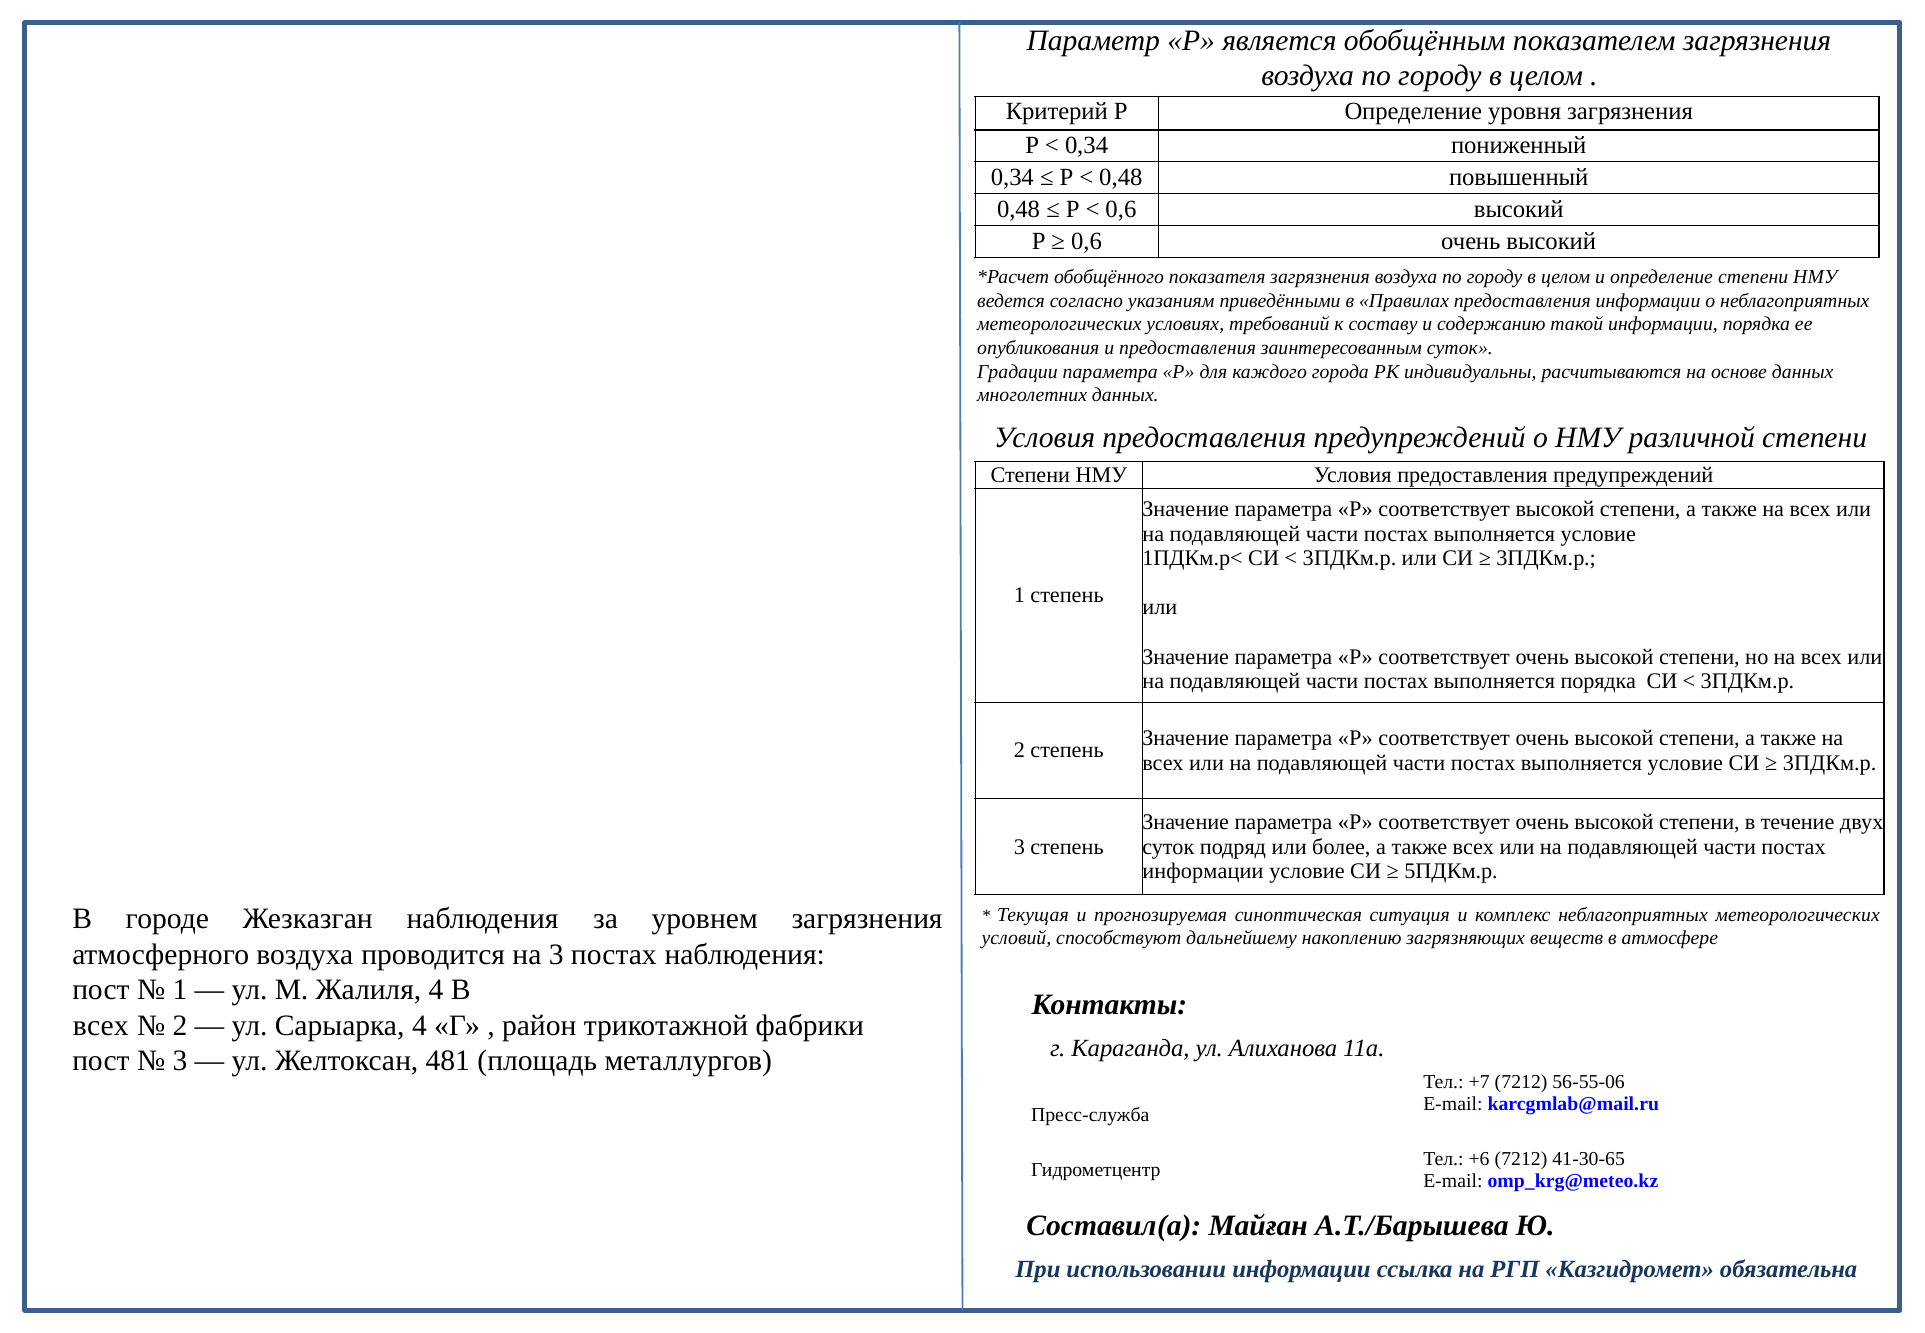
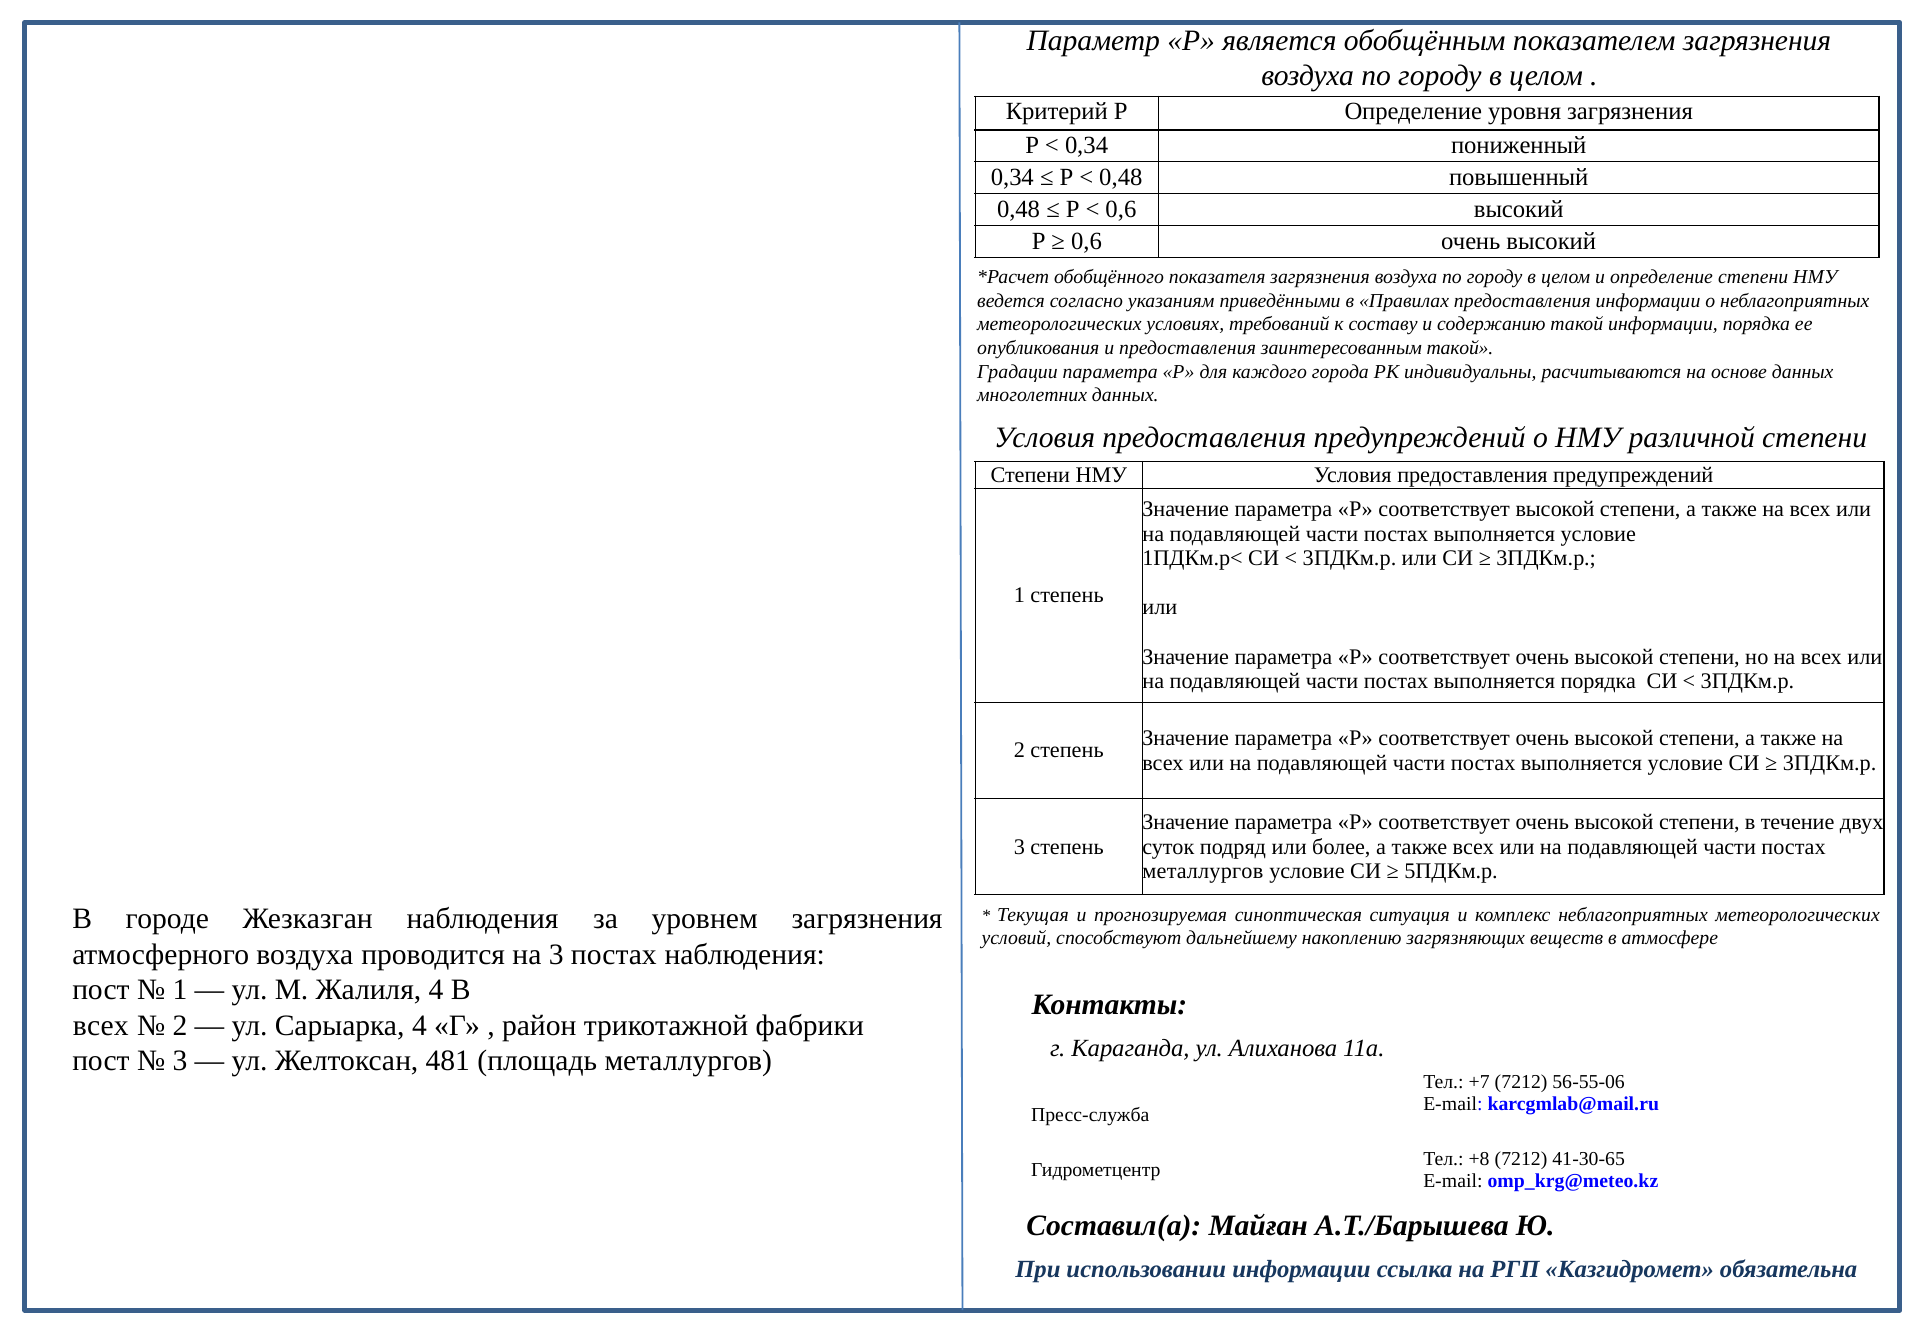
заинтересованным суток: суток -> такой
информации at (1203, 871): информации -> металлургов
+6: +6 -> +8
